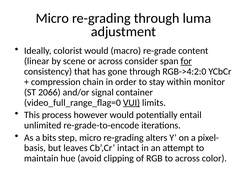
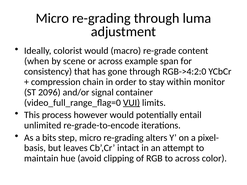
linear: linear -> when
consider: consider -> example
for underline: present -> none
2066: 2066 -> 2096
